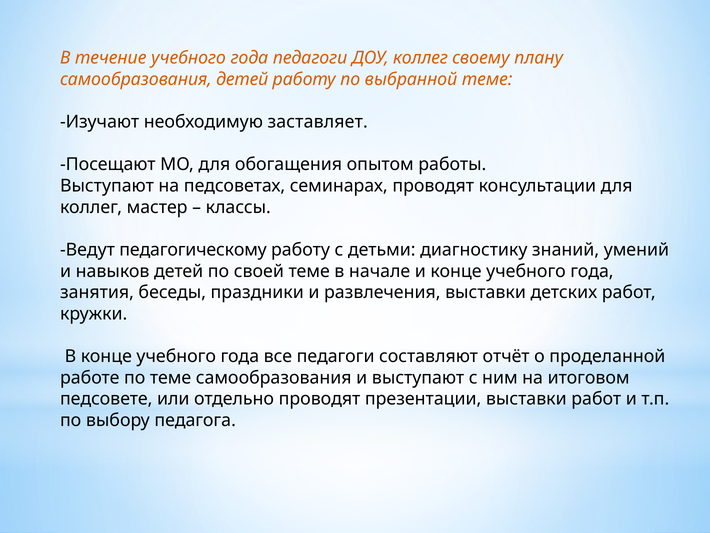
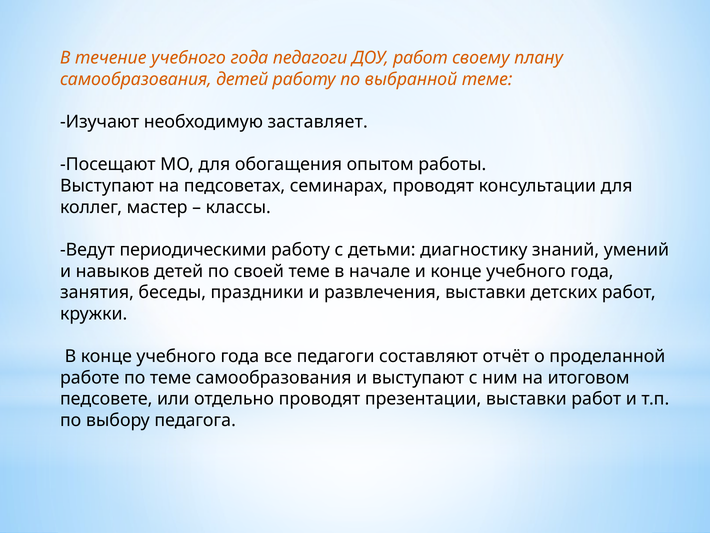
ДОУ коллег: коллег -> работ
педагогическому: педагогическому -> периодическими
